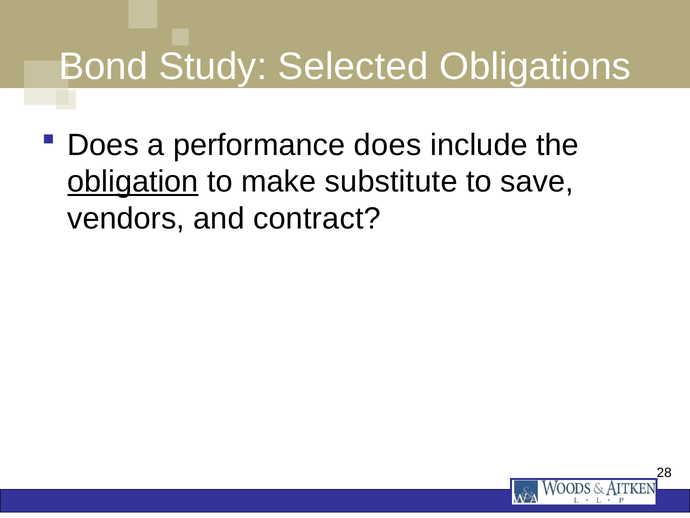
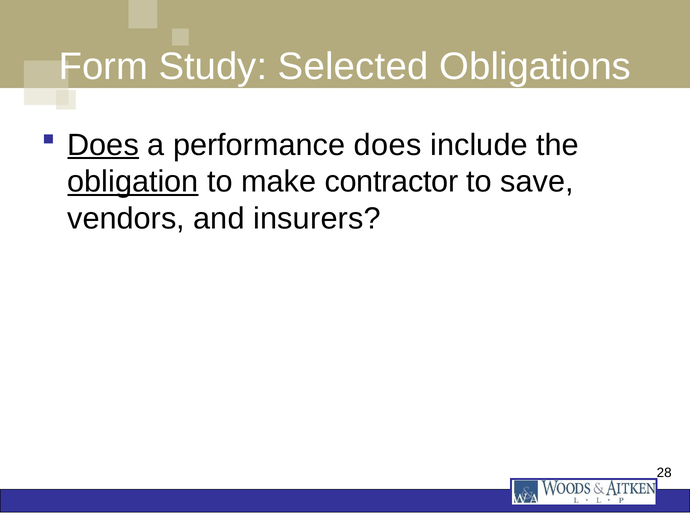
Bond: Bond -> Form
Does at (103, 145) underline: none -> present
substitute: substitute -> contractor
contract: contract -> insurers
